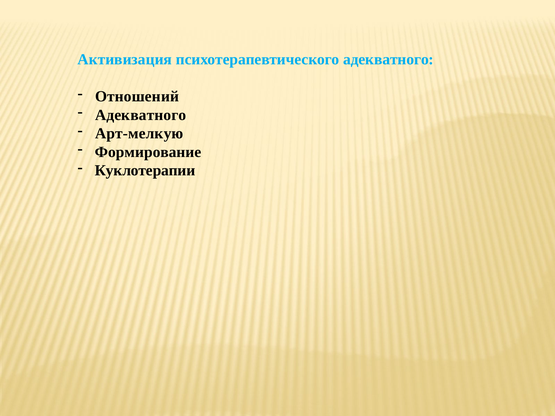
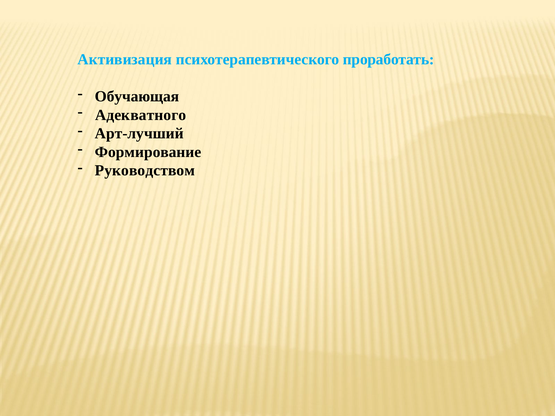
психотерапевтического адекватного: адекватного -> проработать
Отношений: Отношений -> Обучающая
Арт-мелкую: Арт-мелкую -> Арт-лучший
Куклотерапии: Куклотерапии -> Руководством
